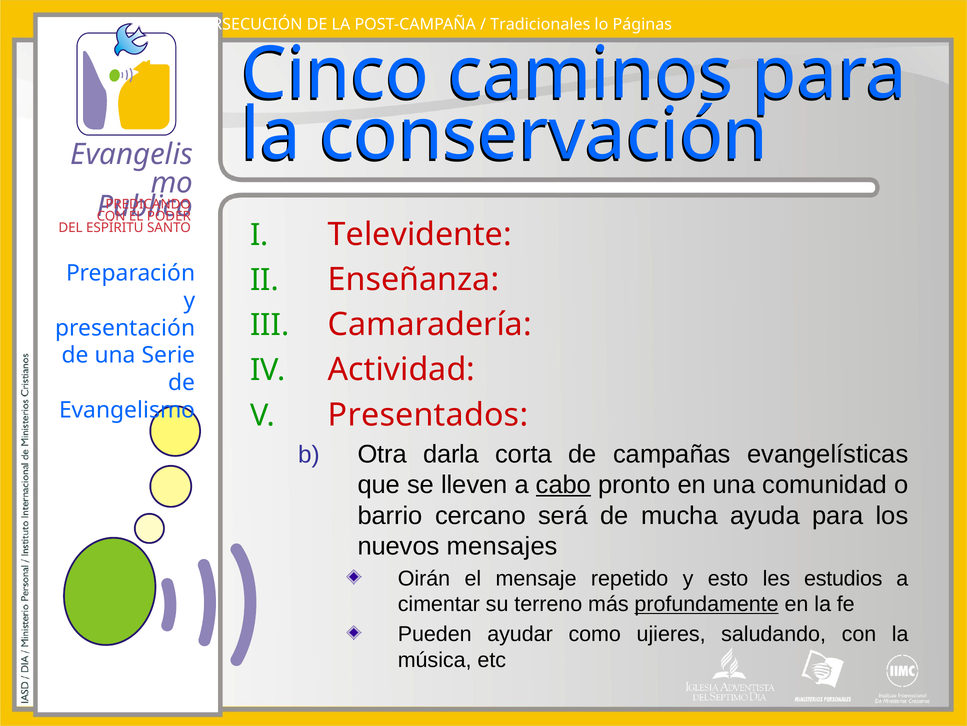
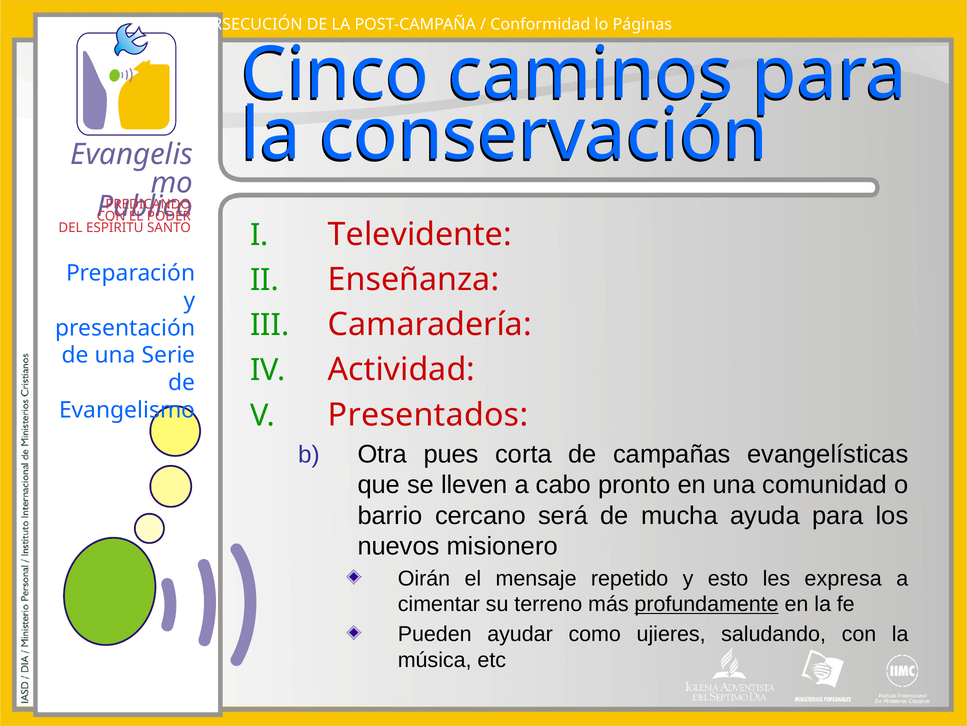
Tradicionales: Tradicionales -> Conformidad
darla: darla -> pues
cabo underline: present -> none
mensajes: mensajes -> misionero
estudios: estudios -> expresa
